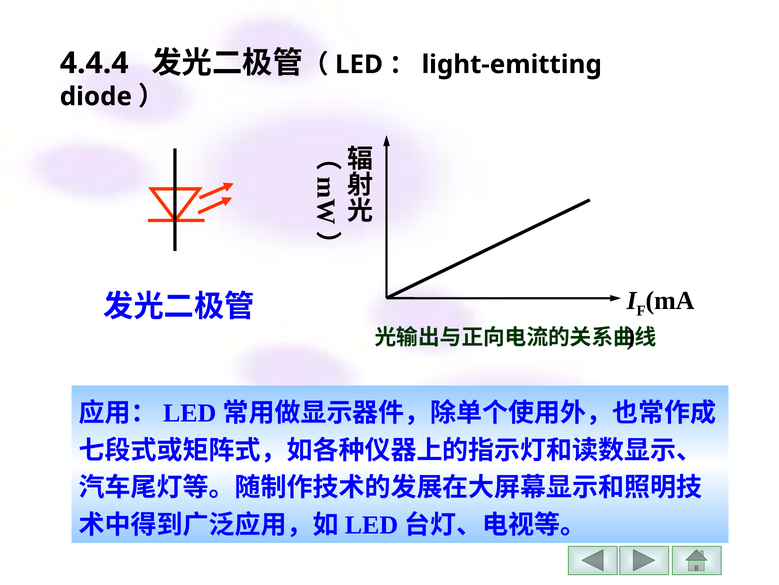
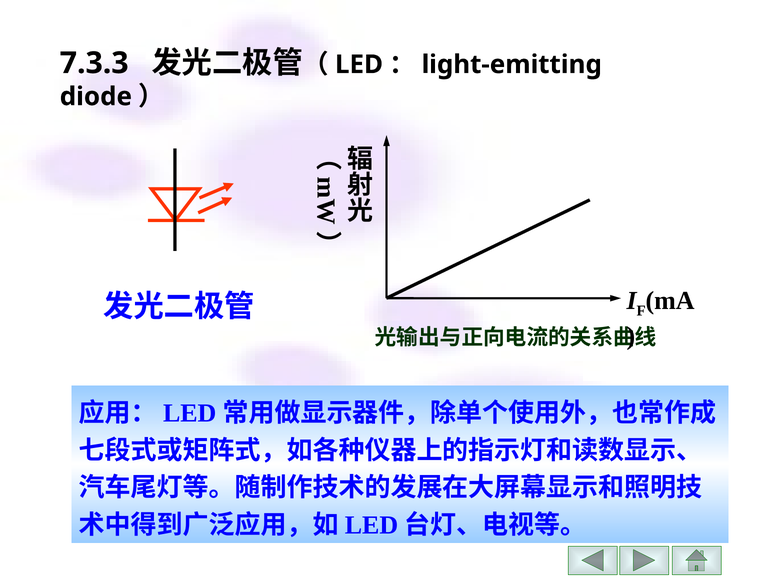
4.4.4: 4.4.4 -> 7.3.3
